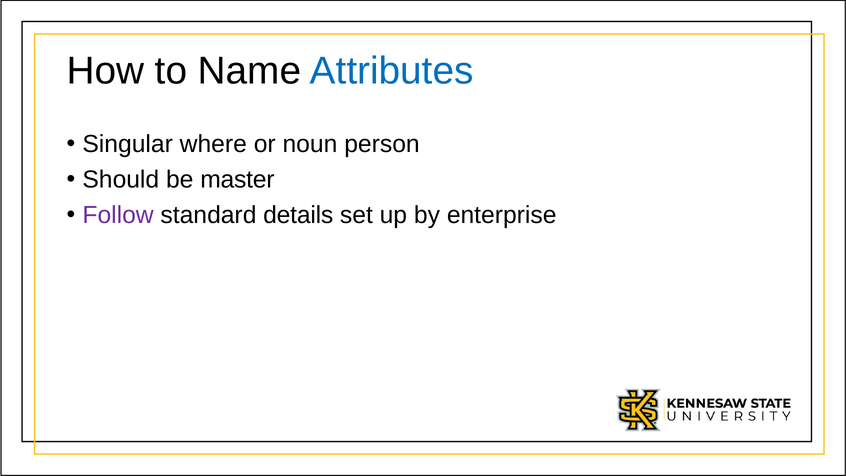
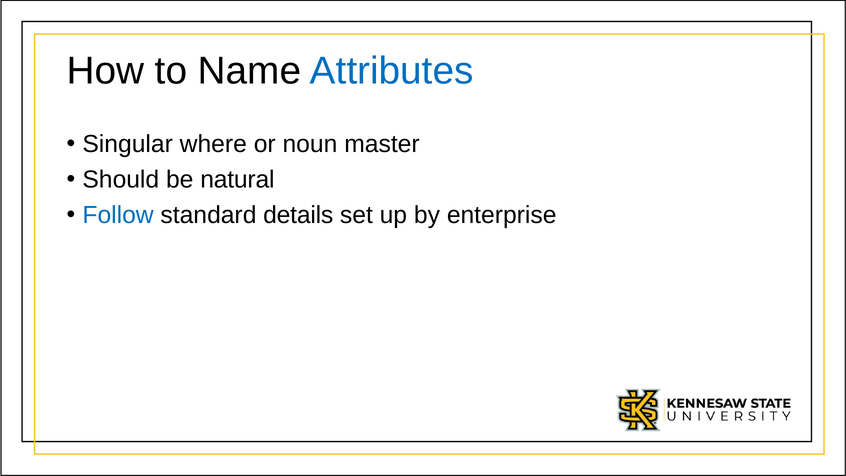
person: person -> master
master: master -> natural
Follow colour: purple -> blue
